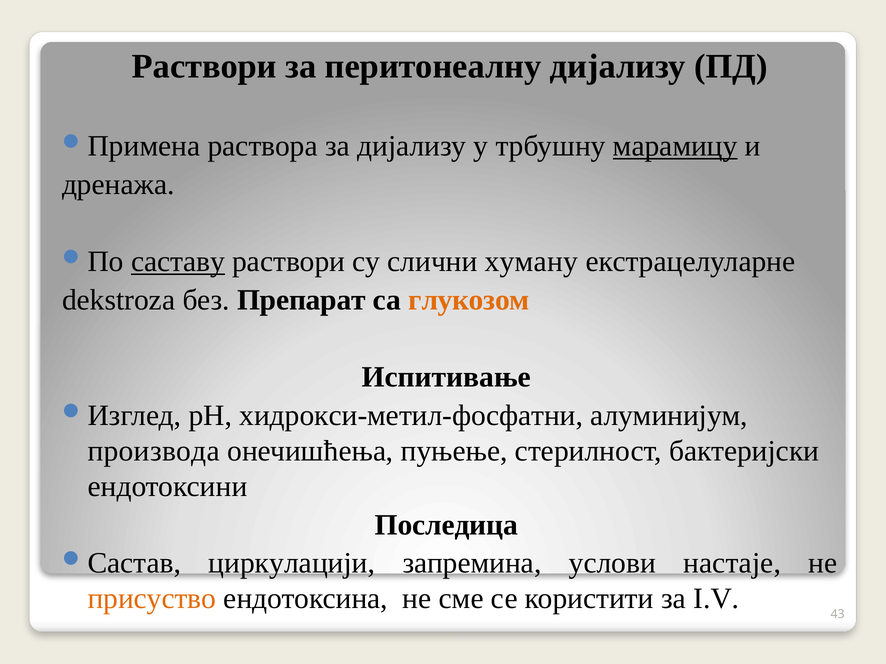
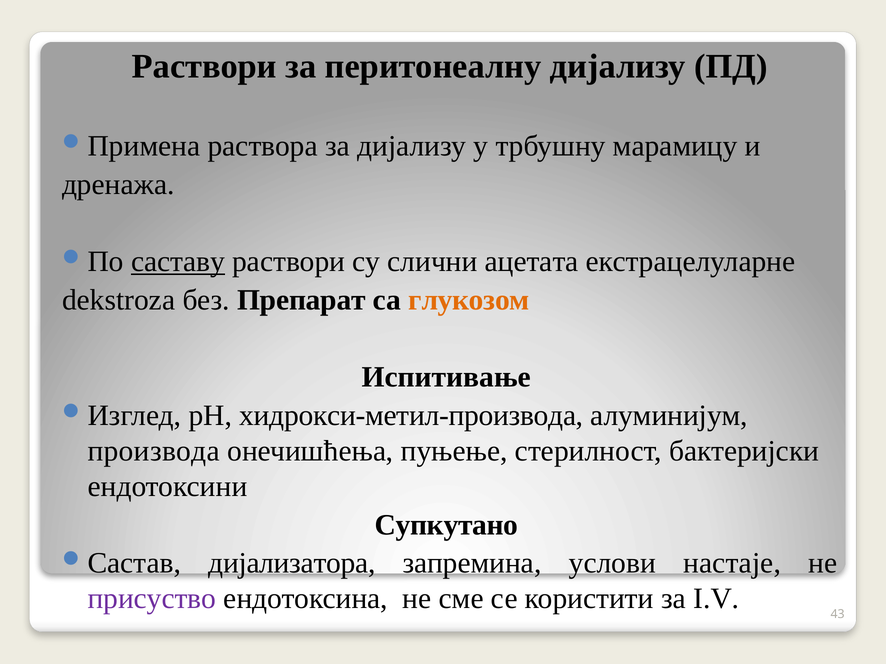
марамицу underline: present -> none
хуману: хуману -> ацетата
хидрокси-метил-фосфатни: хидрокси-метил-фосфатни -> хидрокси-метил-производа
Последица: Последица -> Супкутано
циркулацији: циркулацији -> дијализатора
присуство colour: orange -> purple
